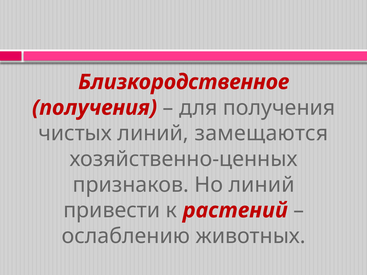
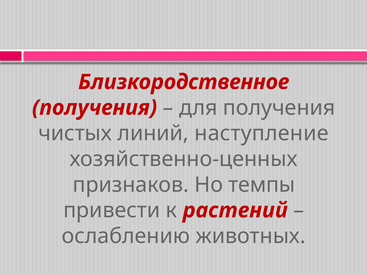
замещаются: замещаются -> наступление
Но линий: линий -> темпы
